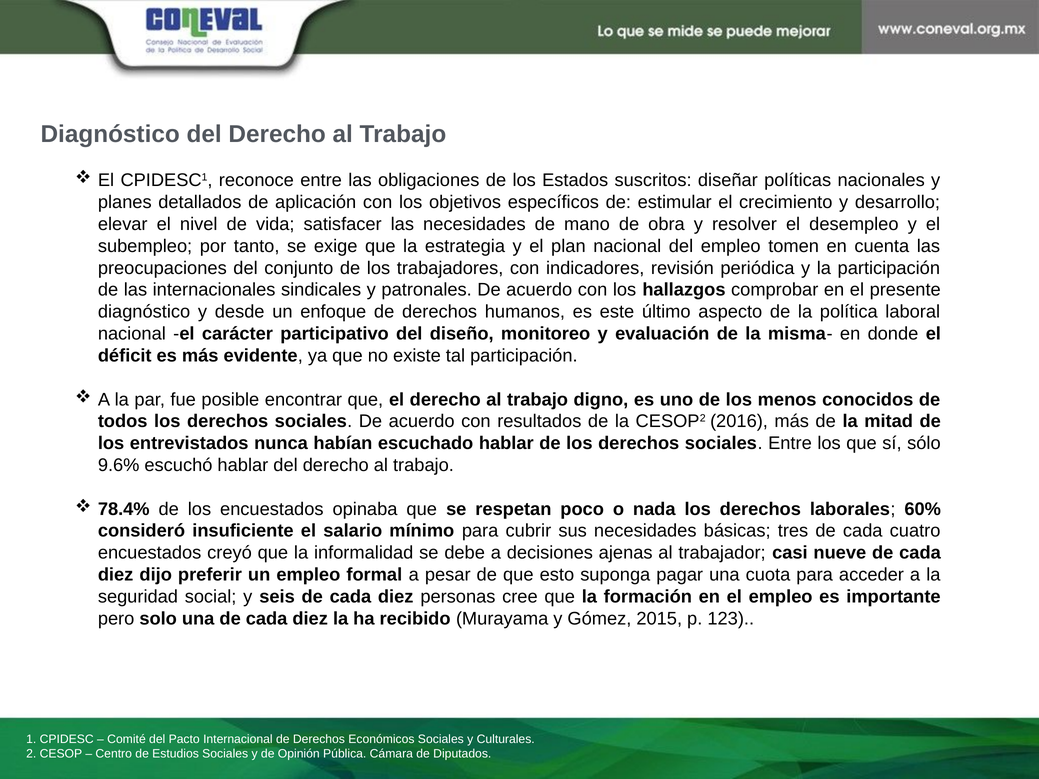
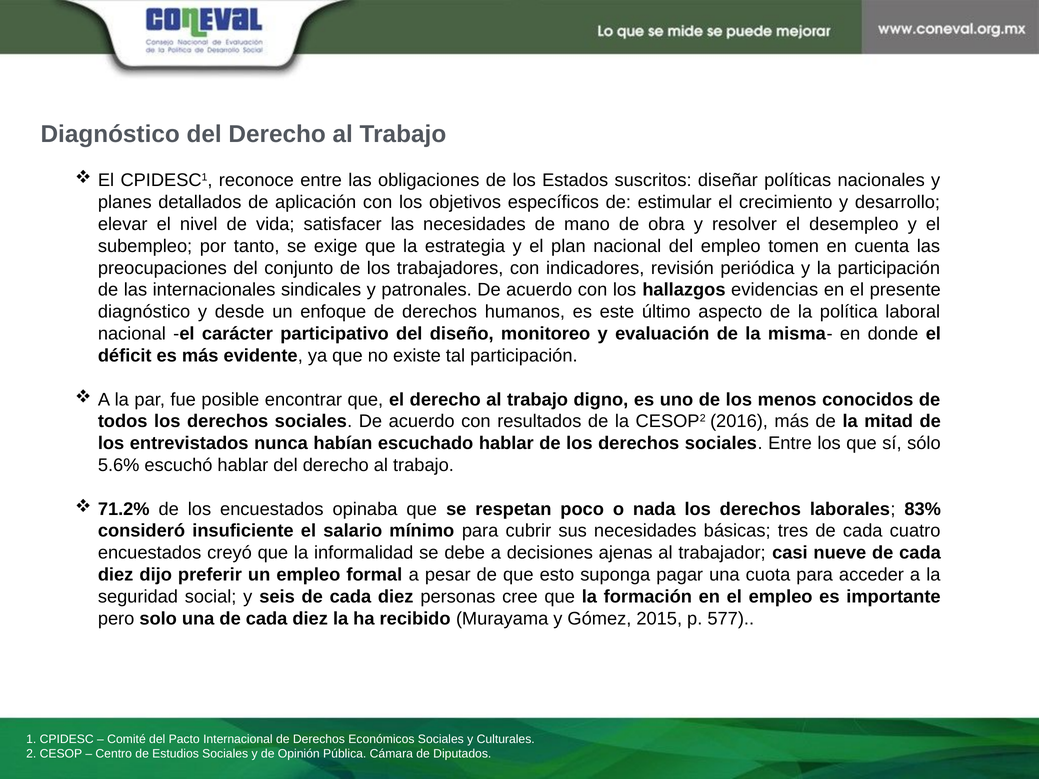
comprobar: comprobar -> evidencias
9.6%: 9.6% -> 5.6%
78.4%: 78.4% -> 71.2%
60%: 60% -> 83%
123: 123 -> 577
